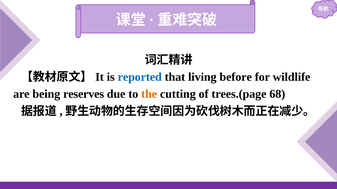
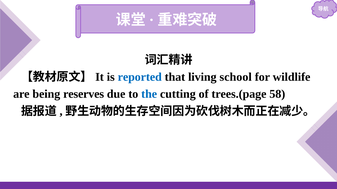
before: before -> school
the colour: orange -> blue
68: 68 -> 58
